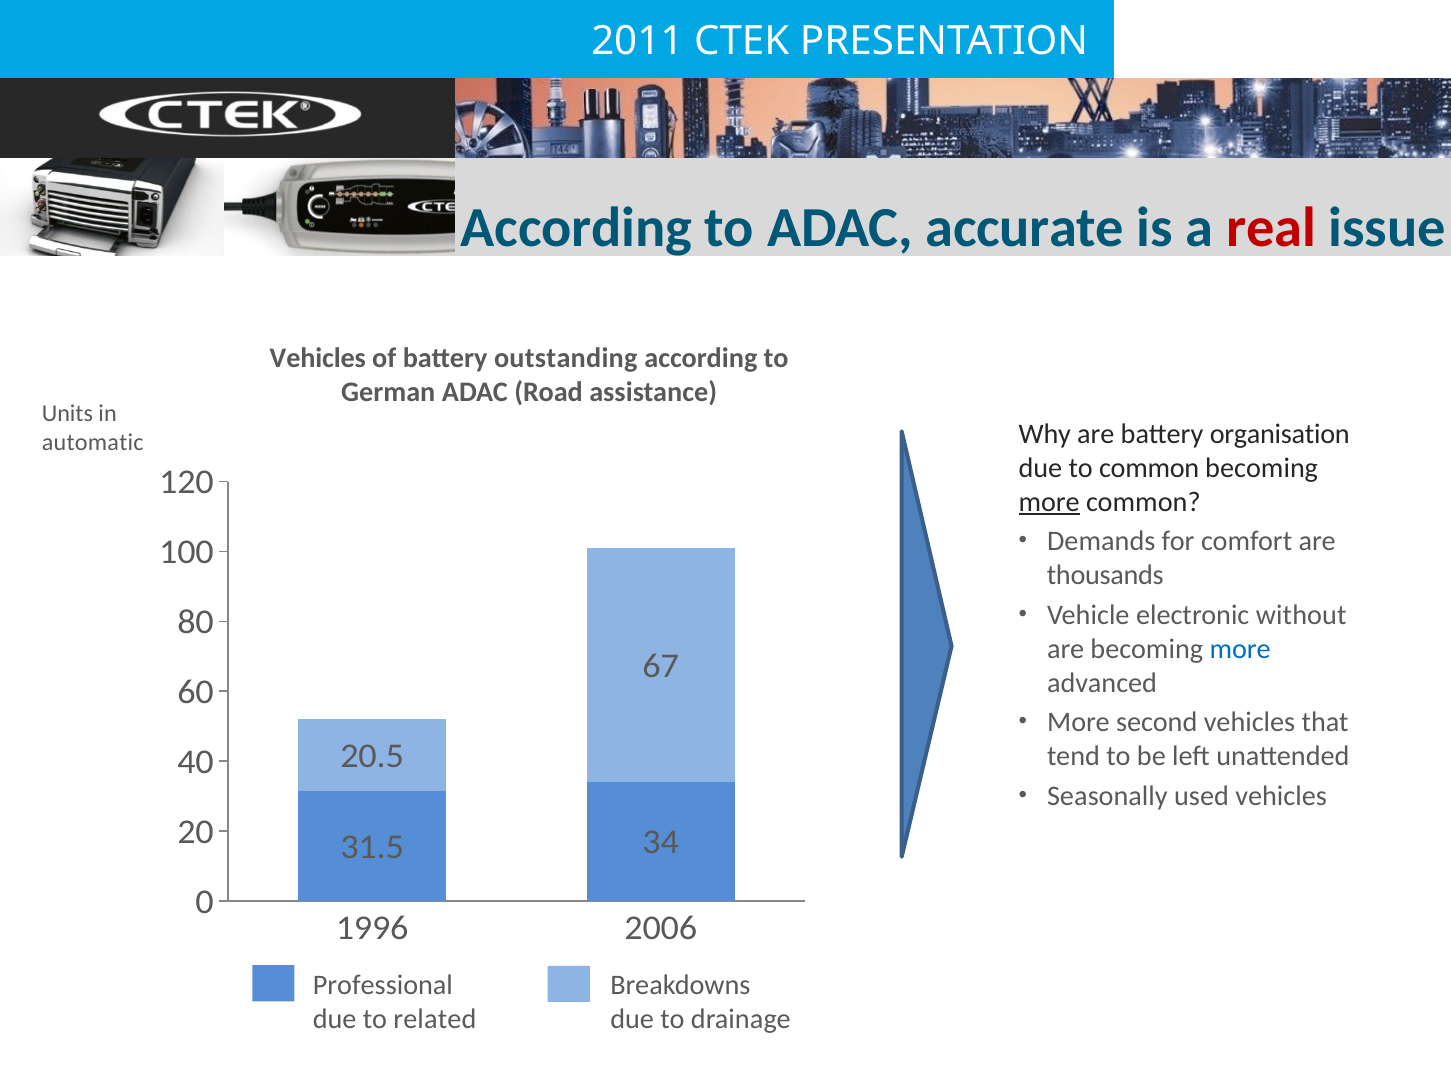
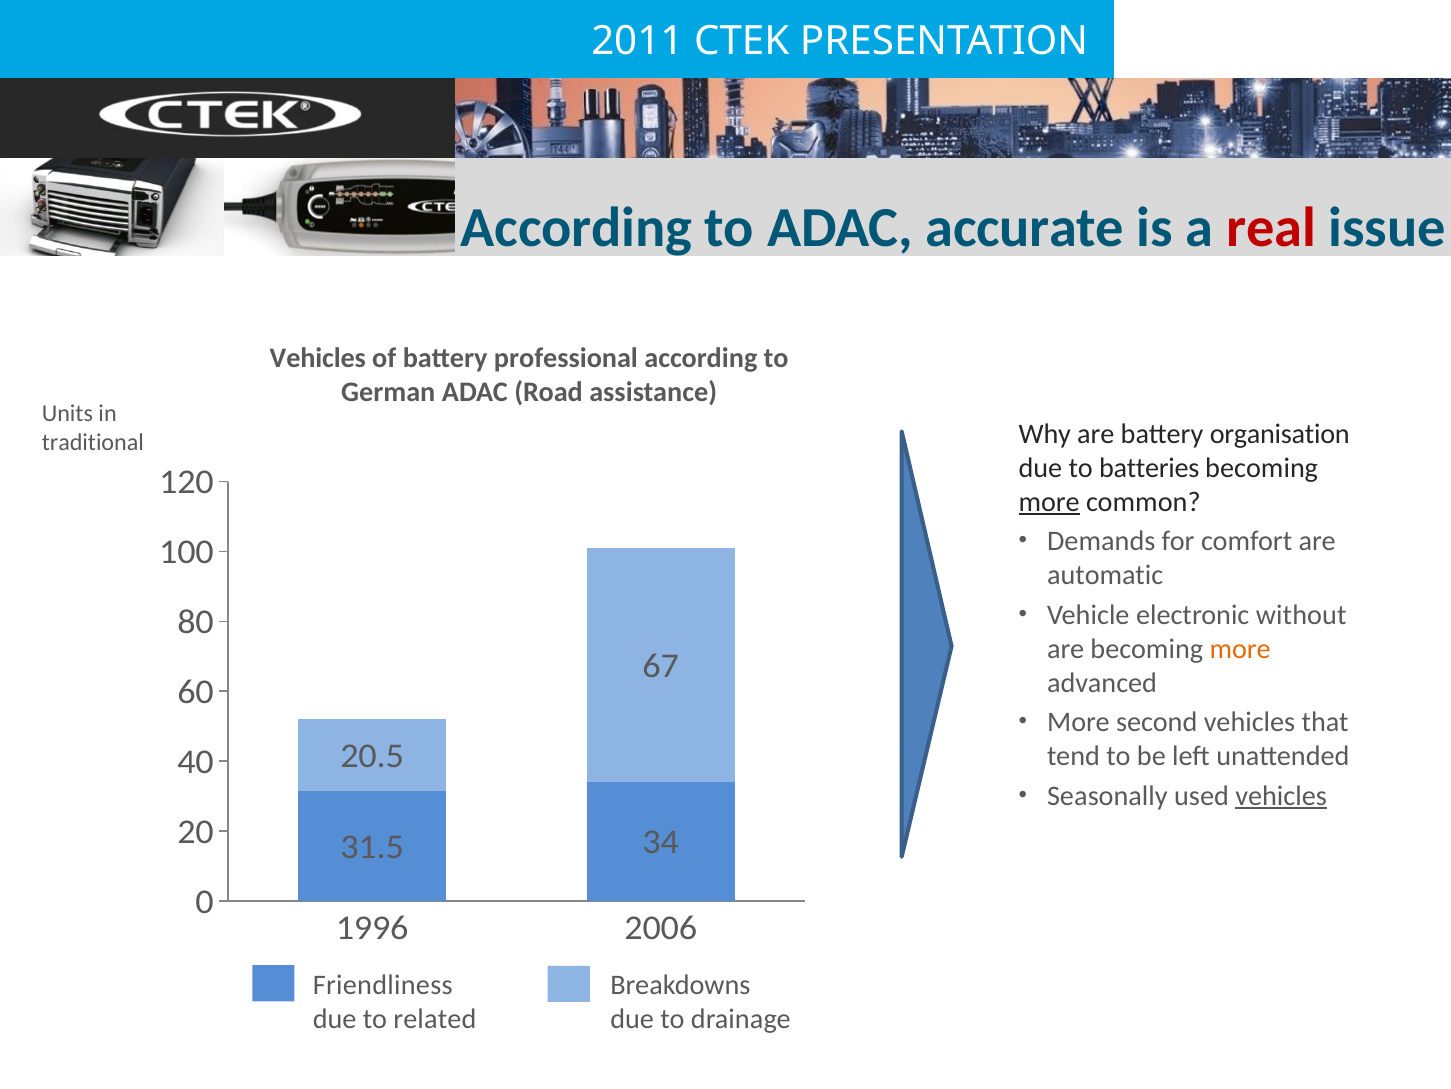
outstanding: outstanding -> professional
automatic: automatic -> traditional
to common: common -> batteries
thousands: thousands -> automatic
more at (1240, 648) colour: blue -> orange
vehicles at (1281, 795) underline: none -> present
Professional: Professional -> Friendliness
